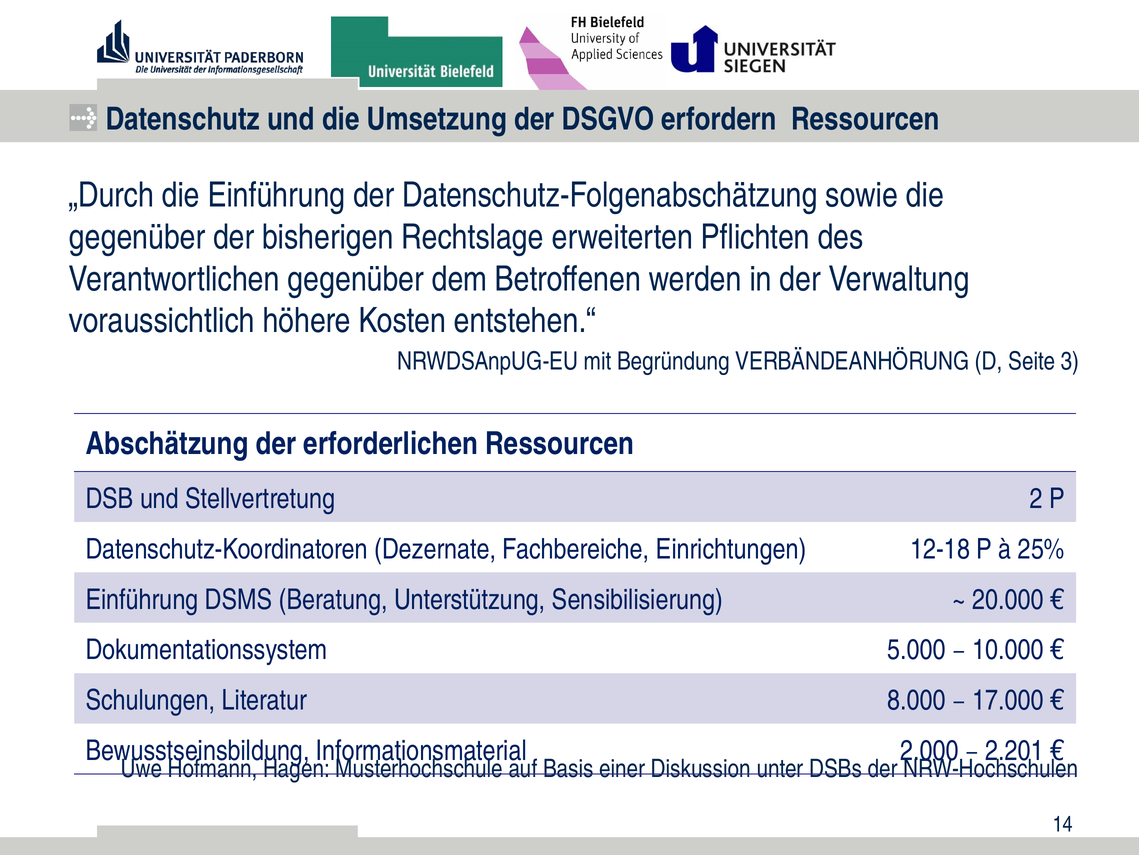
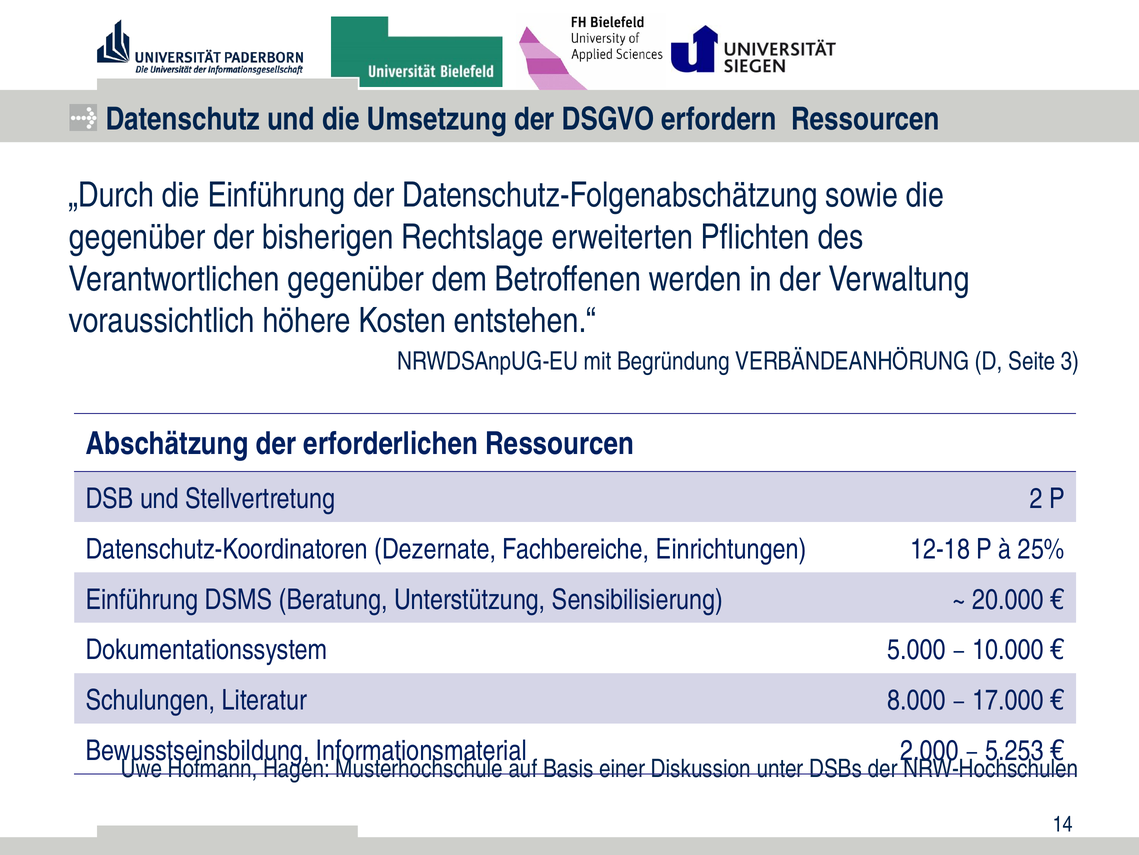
2.201: 2.201 -> 5.253
